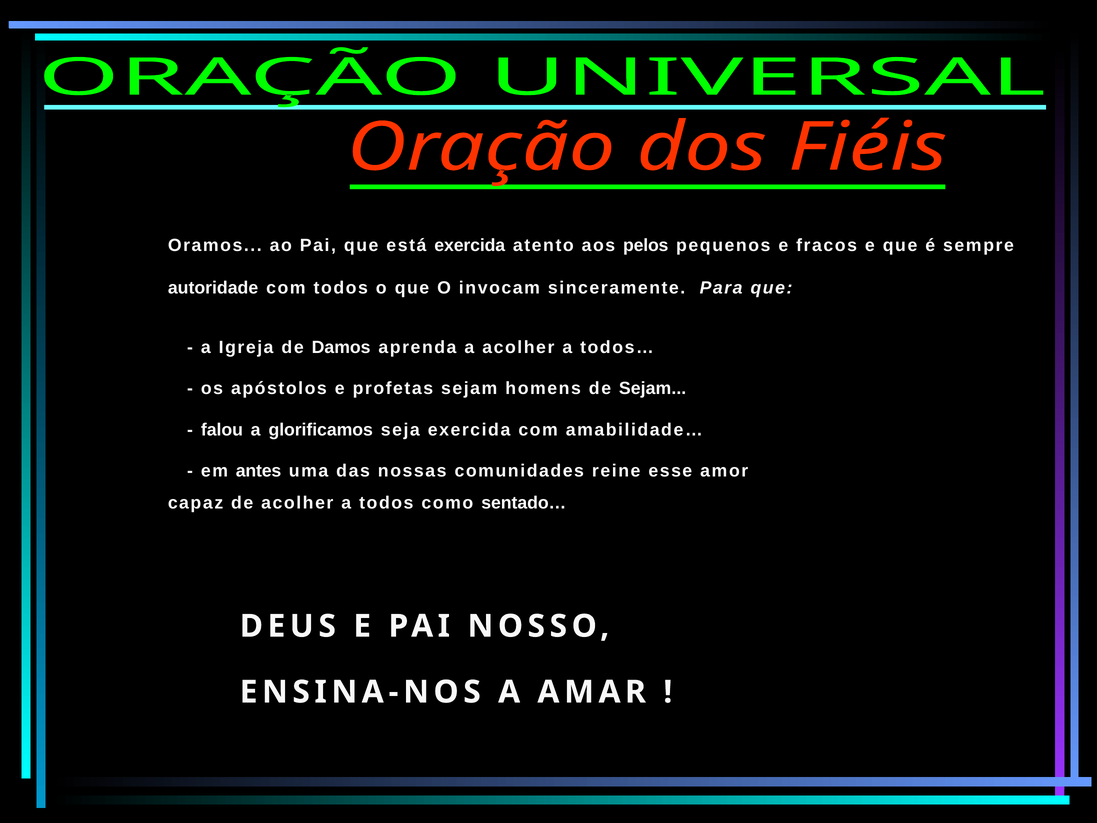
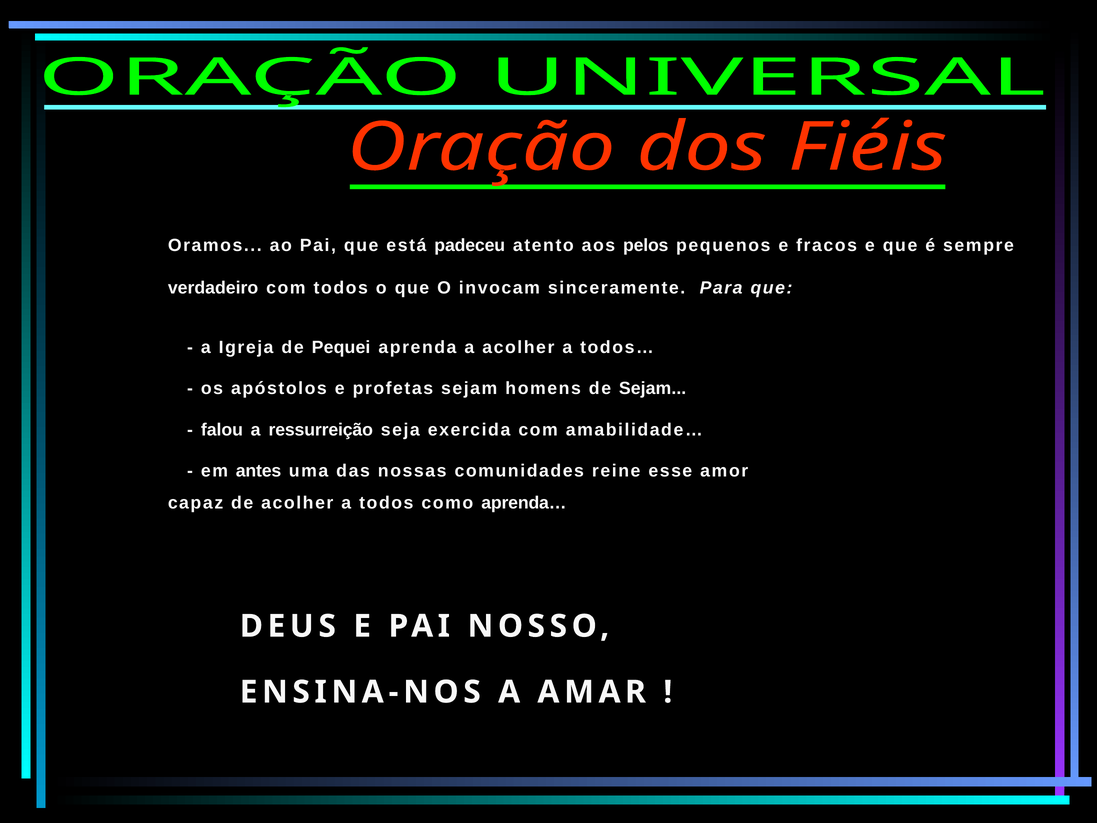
está exercida: exercida -> padeceu
autoridade: autoridade -> verdadeiro
Damos: Damos -> Pequei
glorificamos: glorificamos -> ressurreição
sentado…: sentado… -> aprenda…
